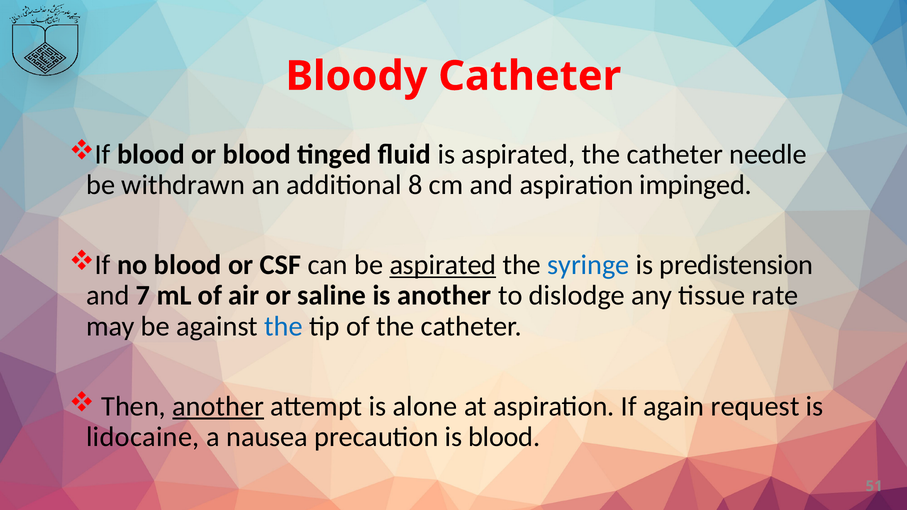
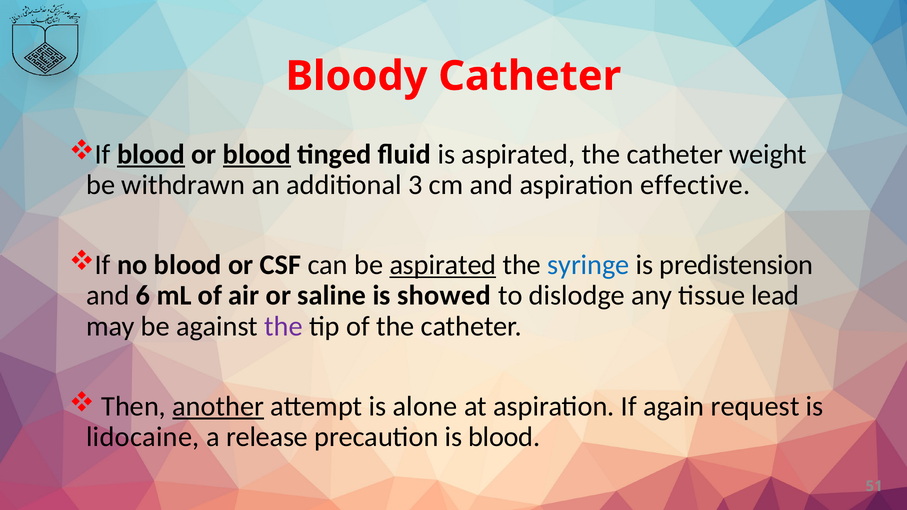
blood at (151, 154) underline: none -> present
blood at (257, 154) underline: none -> present
needle: needle -> weight
8: 8 -> 3
impinged: impinged -> effective
7: 7 -> 6
is another: another -> showed
rate: rate -> lead
the at (283, 326) colour: blue -> purple
nausea: nausea -> release
